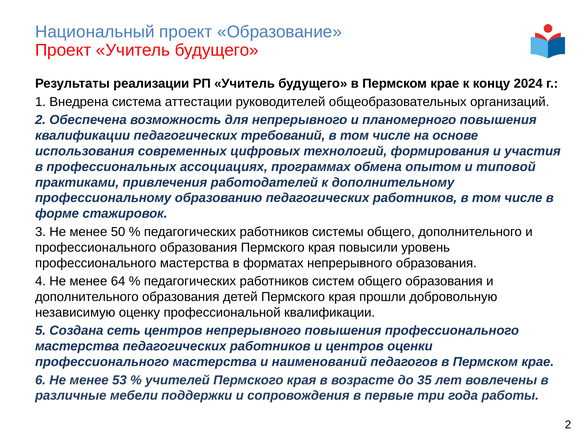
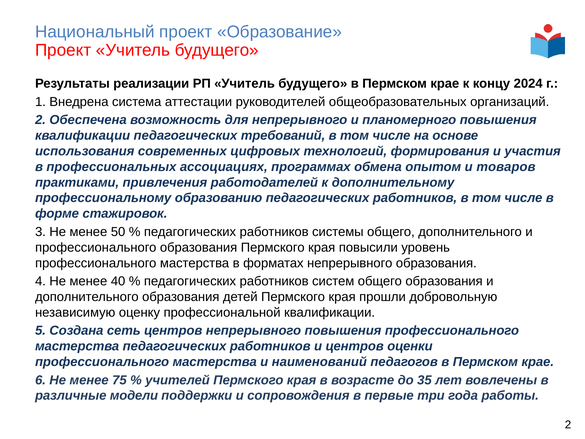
типовой: типовой -> товаров
64: 64 -> 40
53: 53 -> 75
мебели: мебели -> модели
